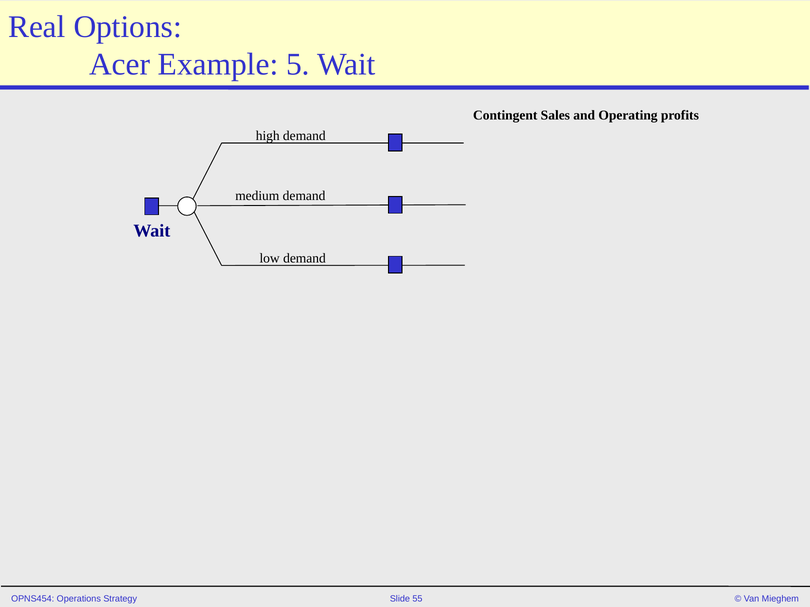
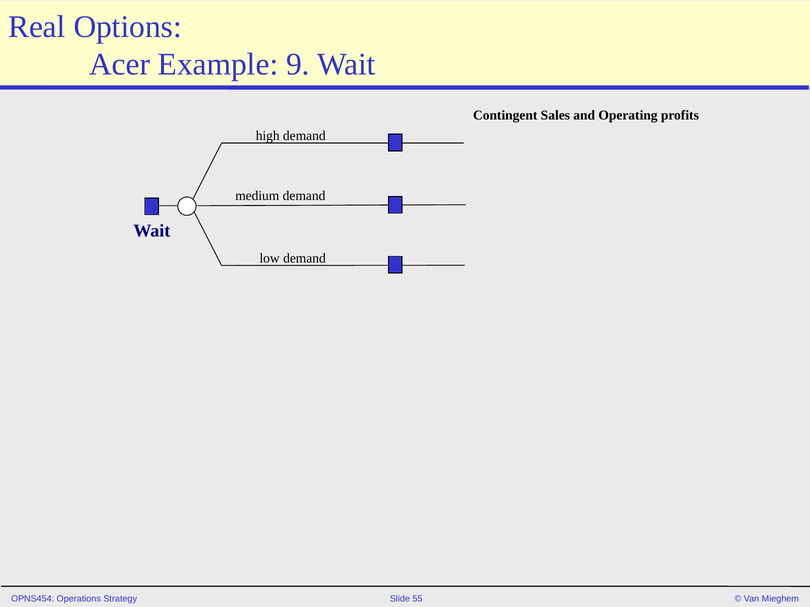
5: 5 -> 9
